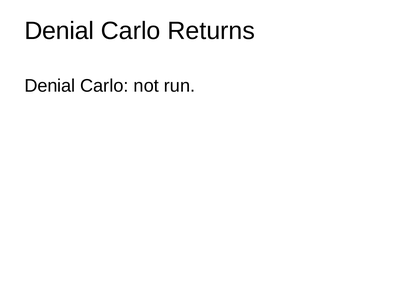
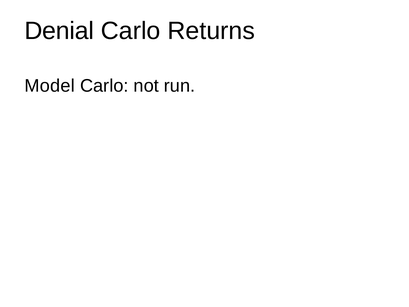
Denial at (50, 86): Denial -> Model
